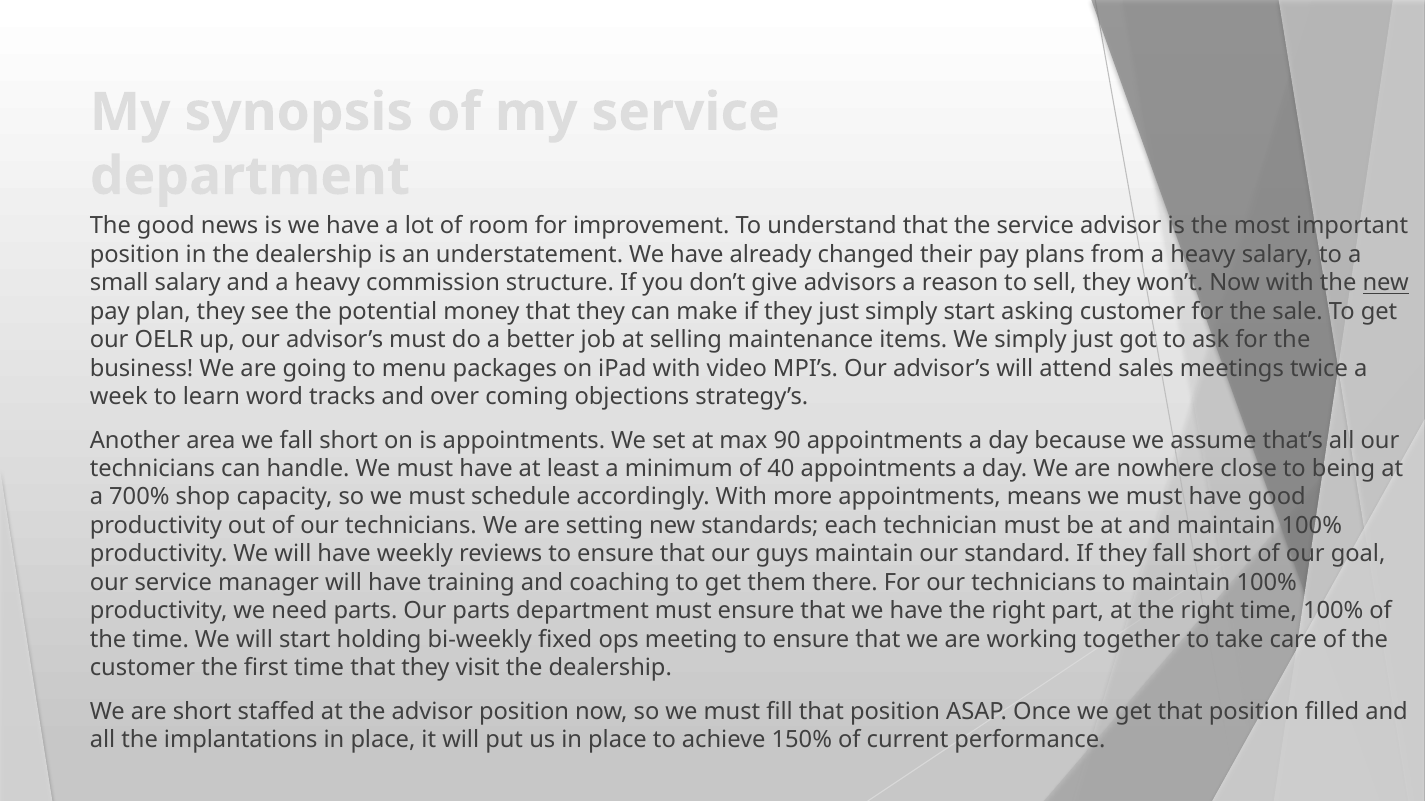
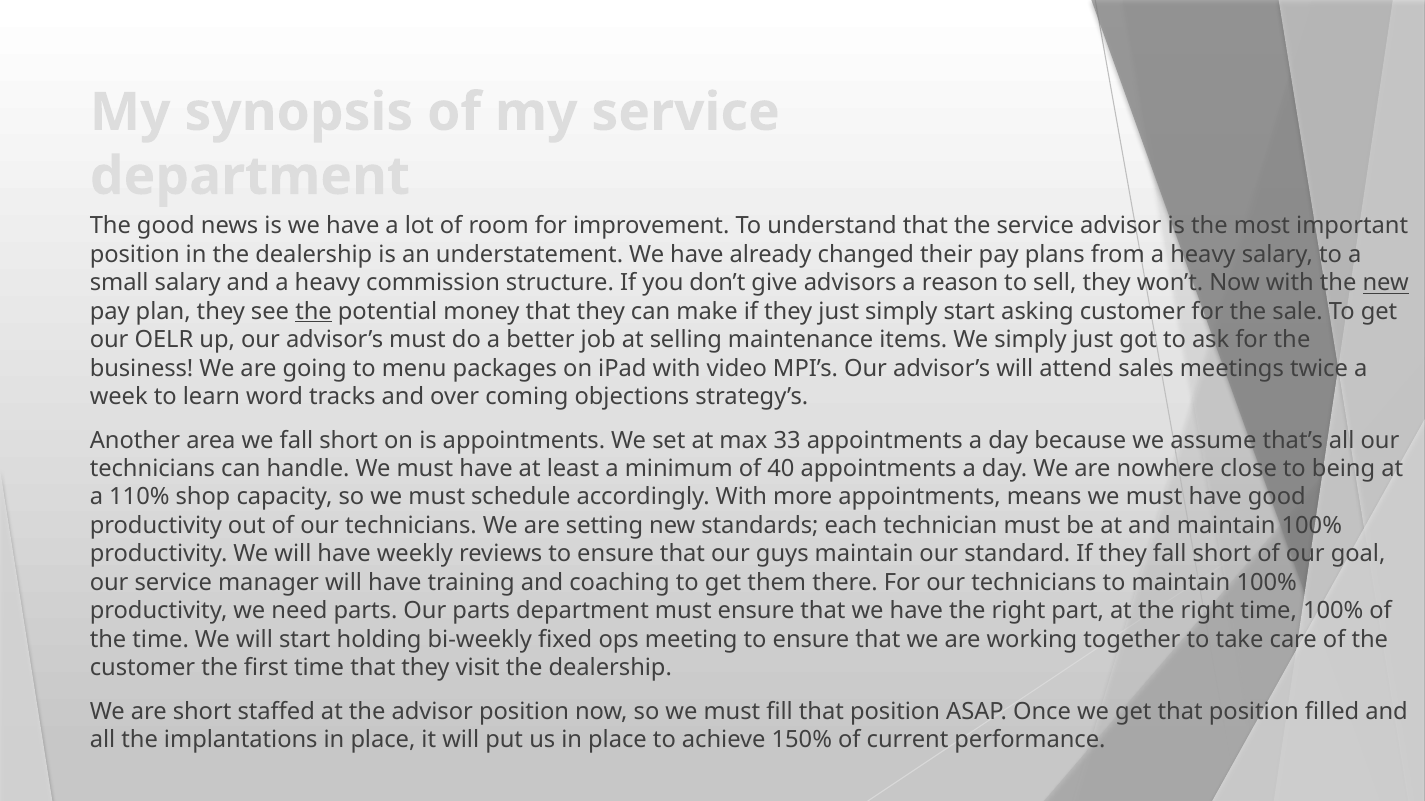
the at (314, 312) underline: none -> present
90: 90 -> 33
700%: 700% -> 110%
